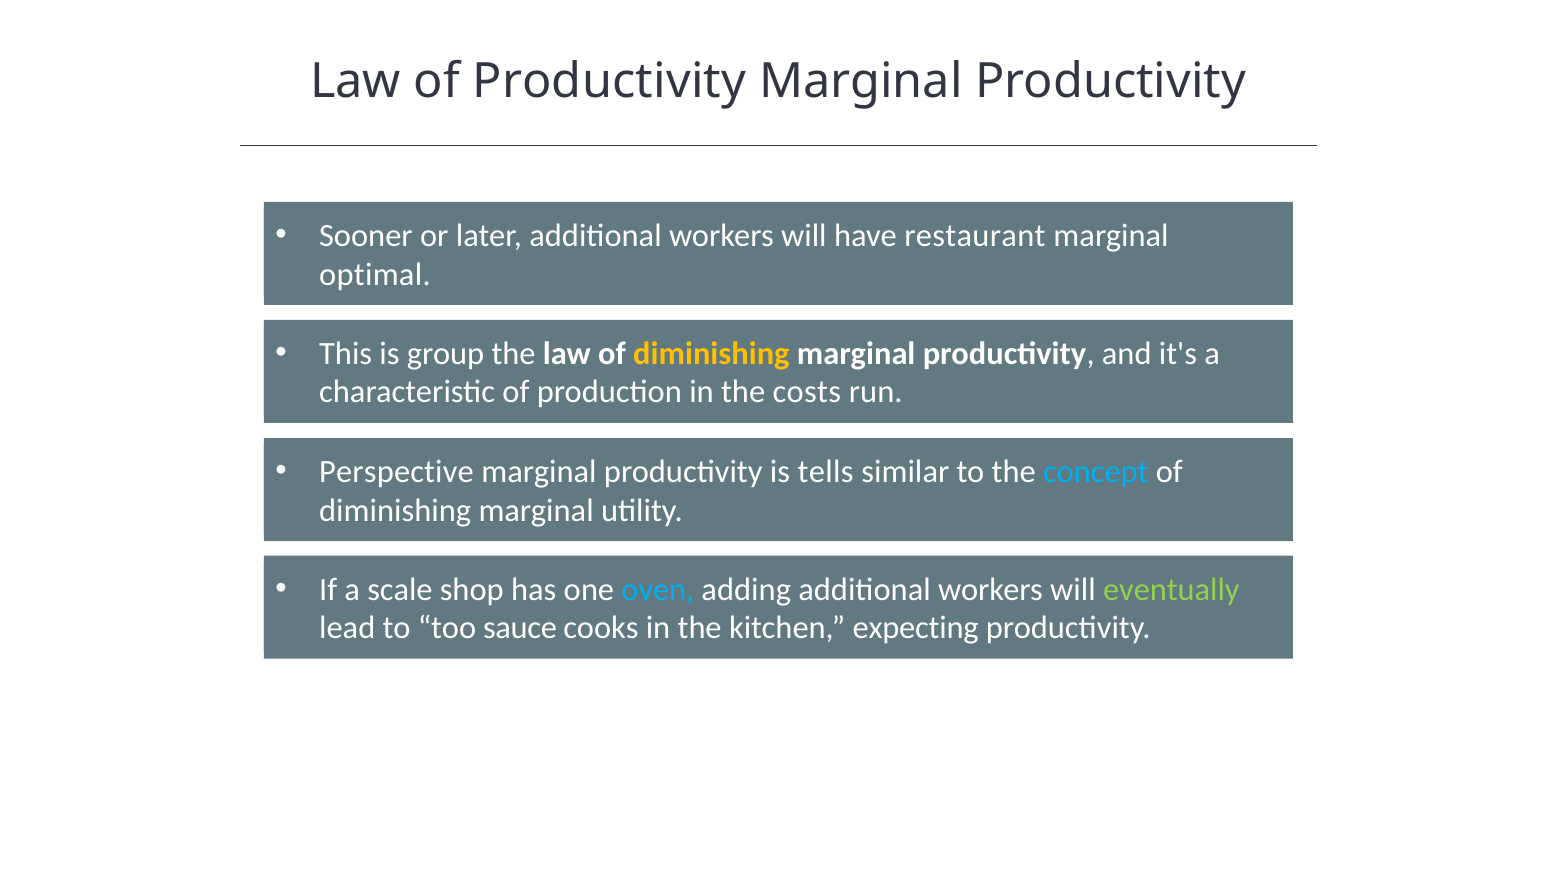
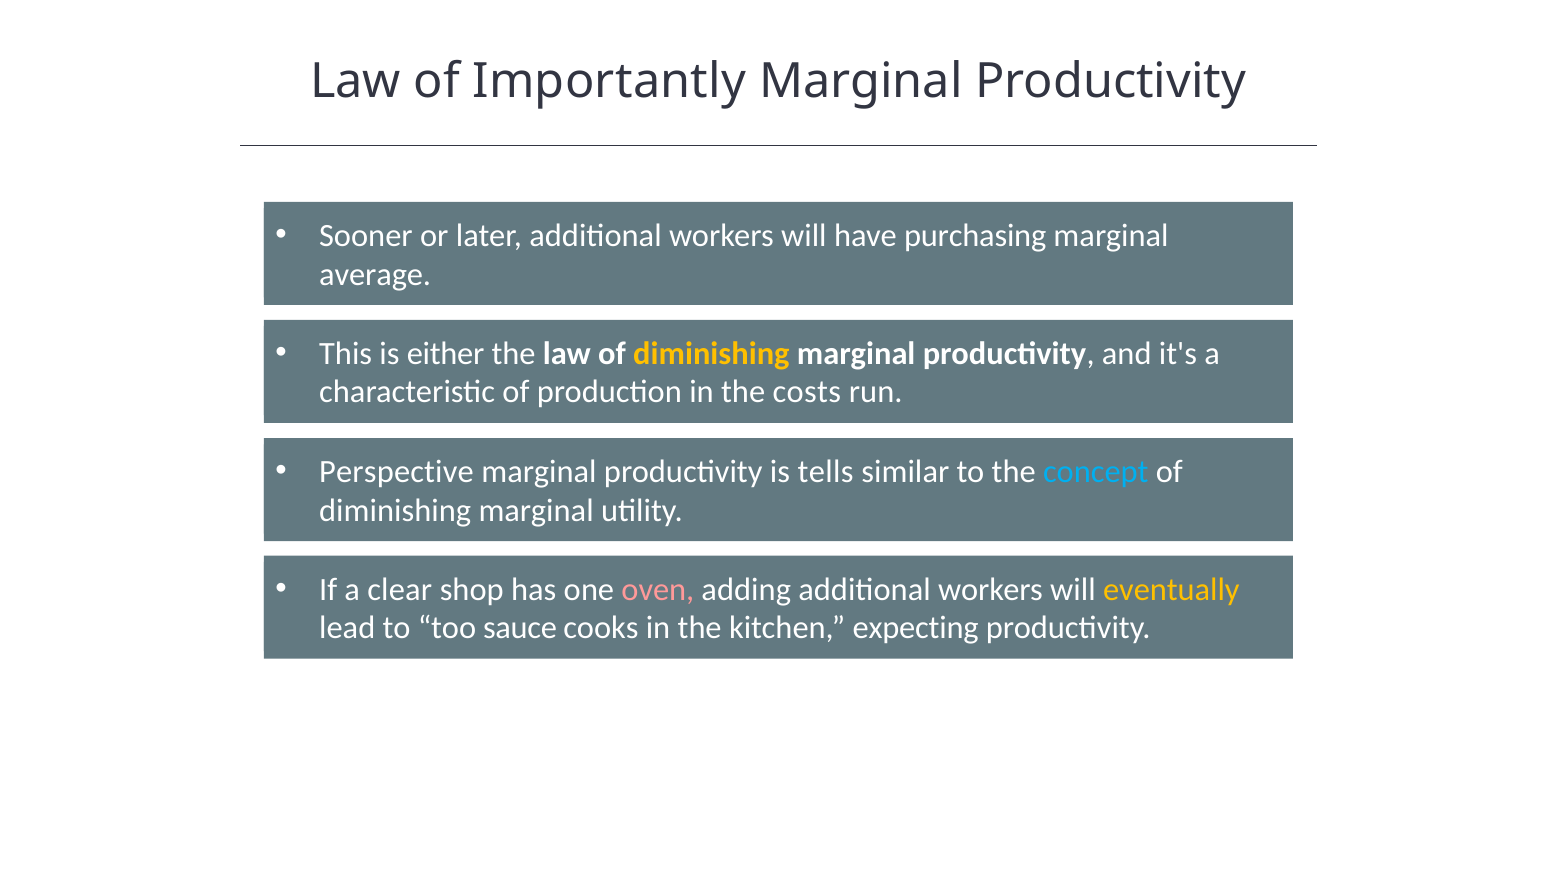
of Productivity: Productivity -> Importantly
restaurant: restaurant -> purchasing
optimal: optimal -> average
group: group -> either
scale: scale -> clear
oven colour: light blue -> pink
eventually colour: light green -> yellow
